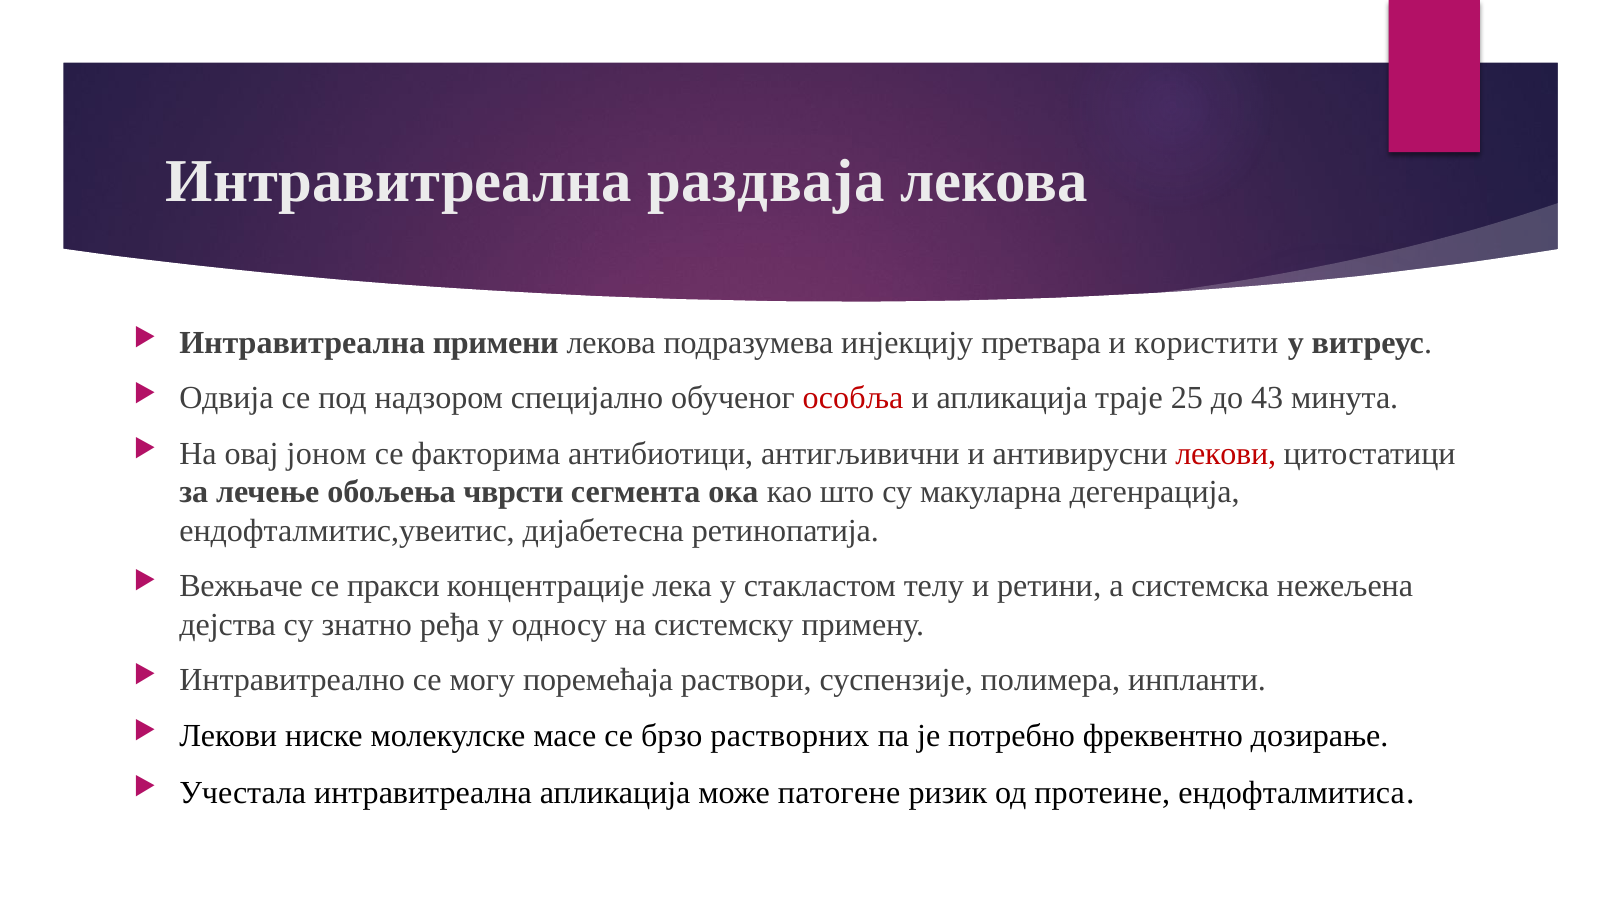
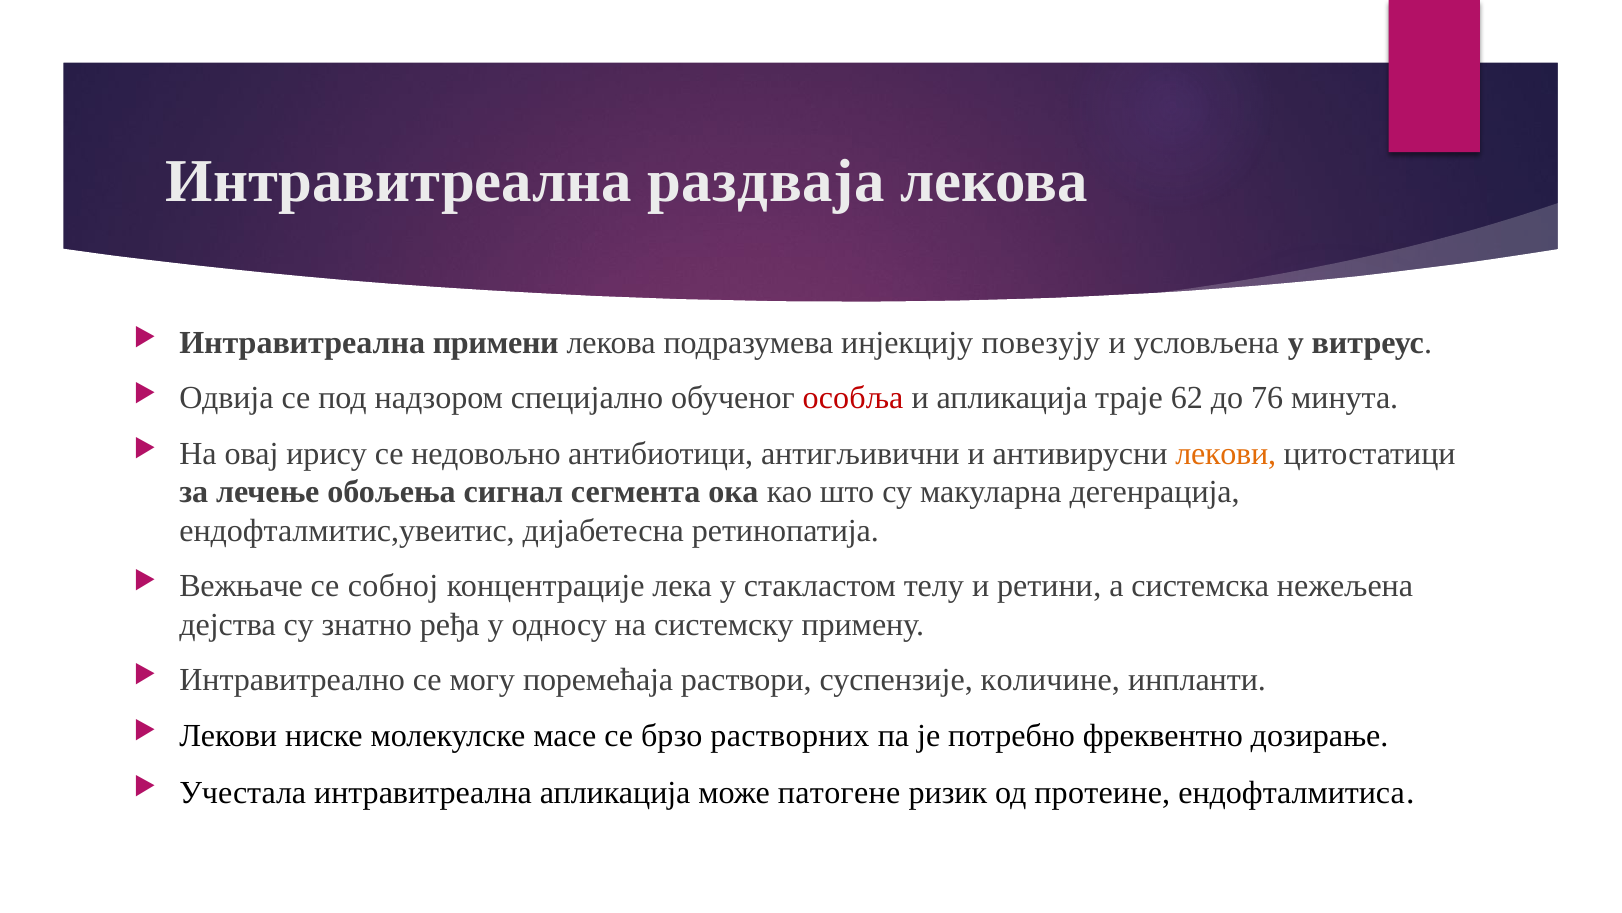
претвара: претвара -> повезују
користити: користити -> условљена
25: 25 -> 62
43: 43 -> 76
јоном: јоном -> ирису
факторима: факторима -> недовољно
лекови at (1226, 453) colour: red -> orange
чврсти: чврсти -> сигнал
пракси: пракси -> собној
полимера: полимера -> количине
